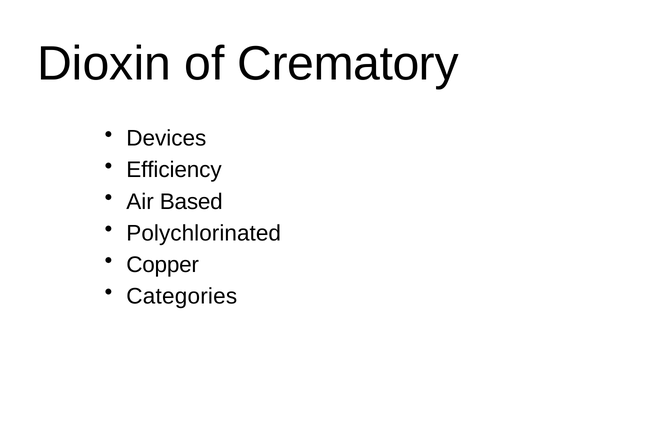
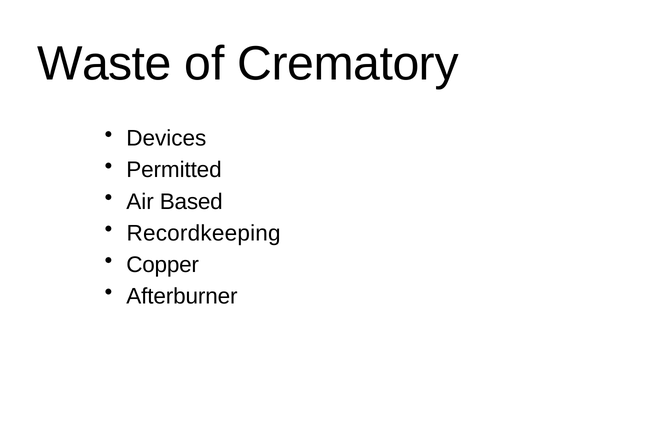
Dioxin: Dioxin -> Waste
Efficiency: Efficiency -> Permitted
Polychlorinated: Polychlorinated -> Recordkeeping
Categories: Categories -> Afterburner
